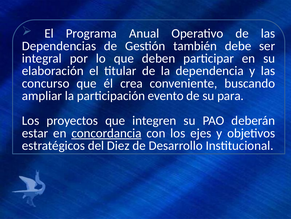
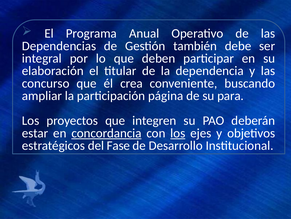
evento: evento -> página
los at (178, 133) underline: none -> present
Diez: Diez -> Fase
